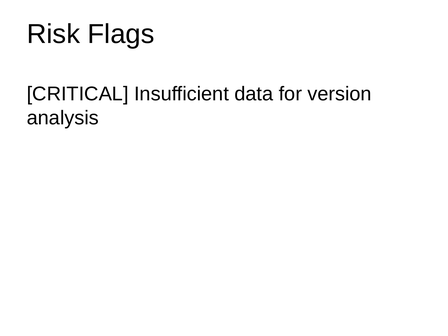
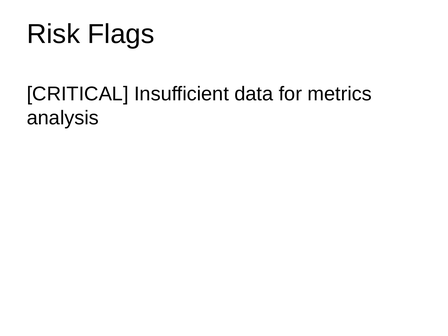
version: version -> metrics
